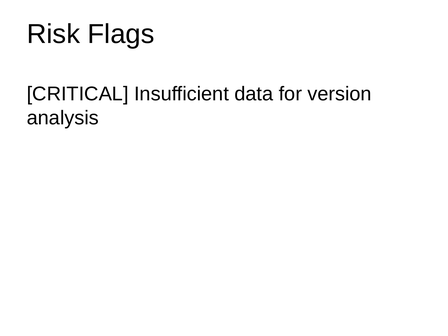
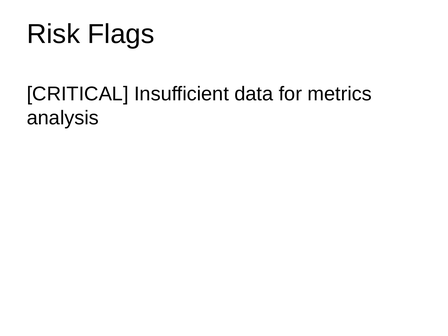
version: version -> metrics
